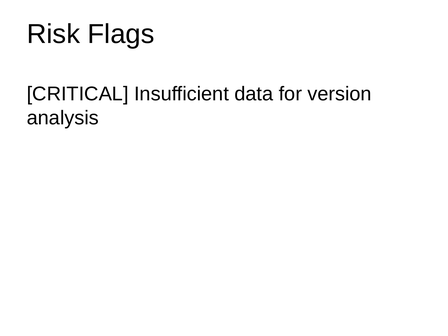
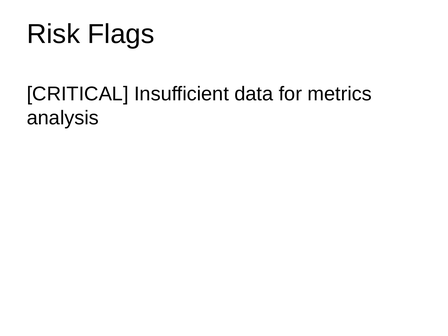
version: version -> metrics
